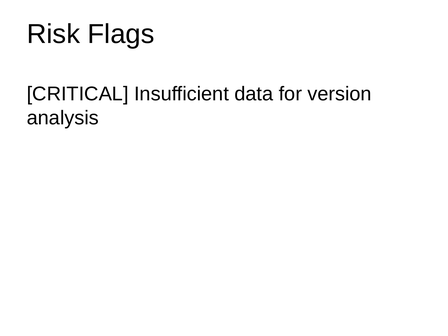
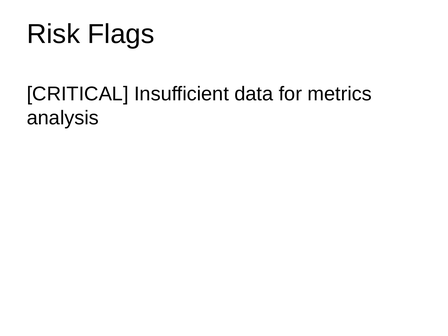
version: version -> metrics
